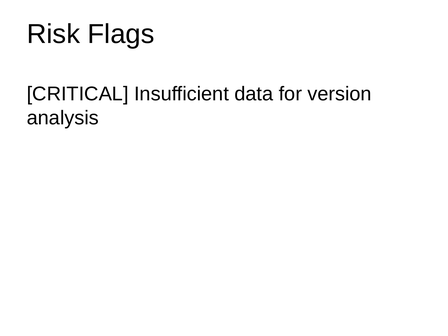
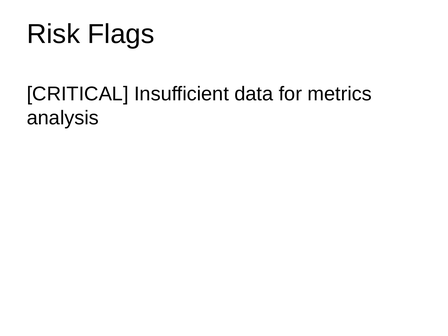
version: version -> metrics
